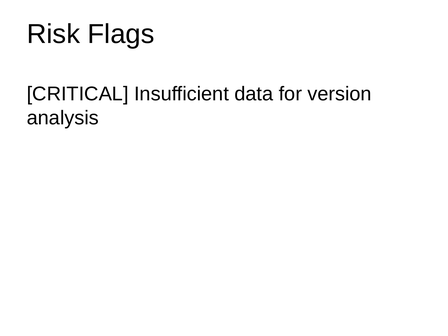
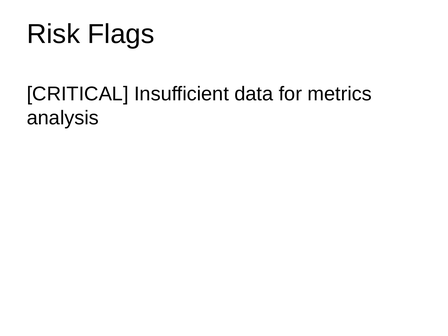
version: version -> metrics
